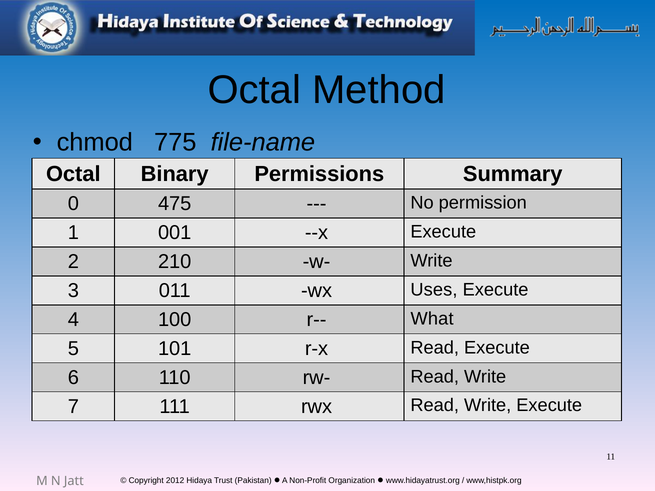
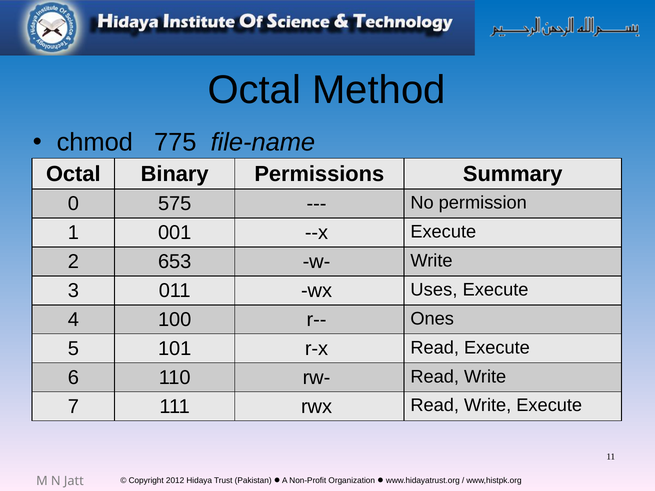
475: 475 -> 575
210: 210 -> 653
What: What -> Ones
